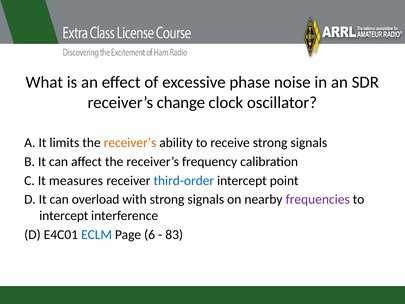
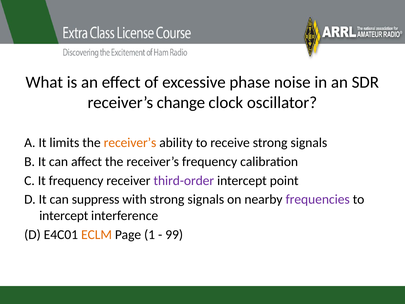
It measures: measures -> frequency
third-order colour: blue -> purple
overload: overload -> suppress
ECLM colour: blue -> orange
6: 6 -> 1
83: 83 -> 99
